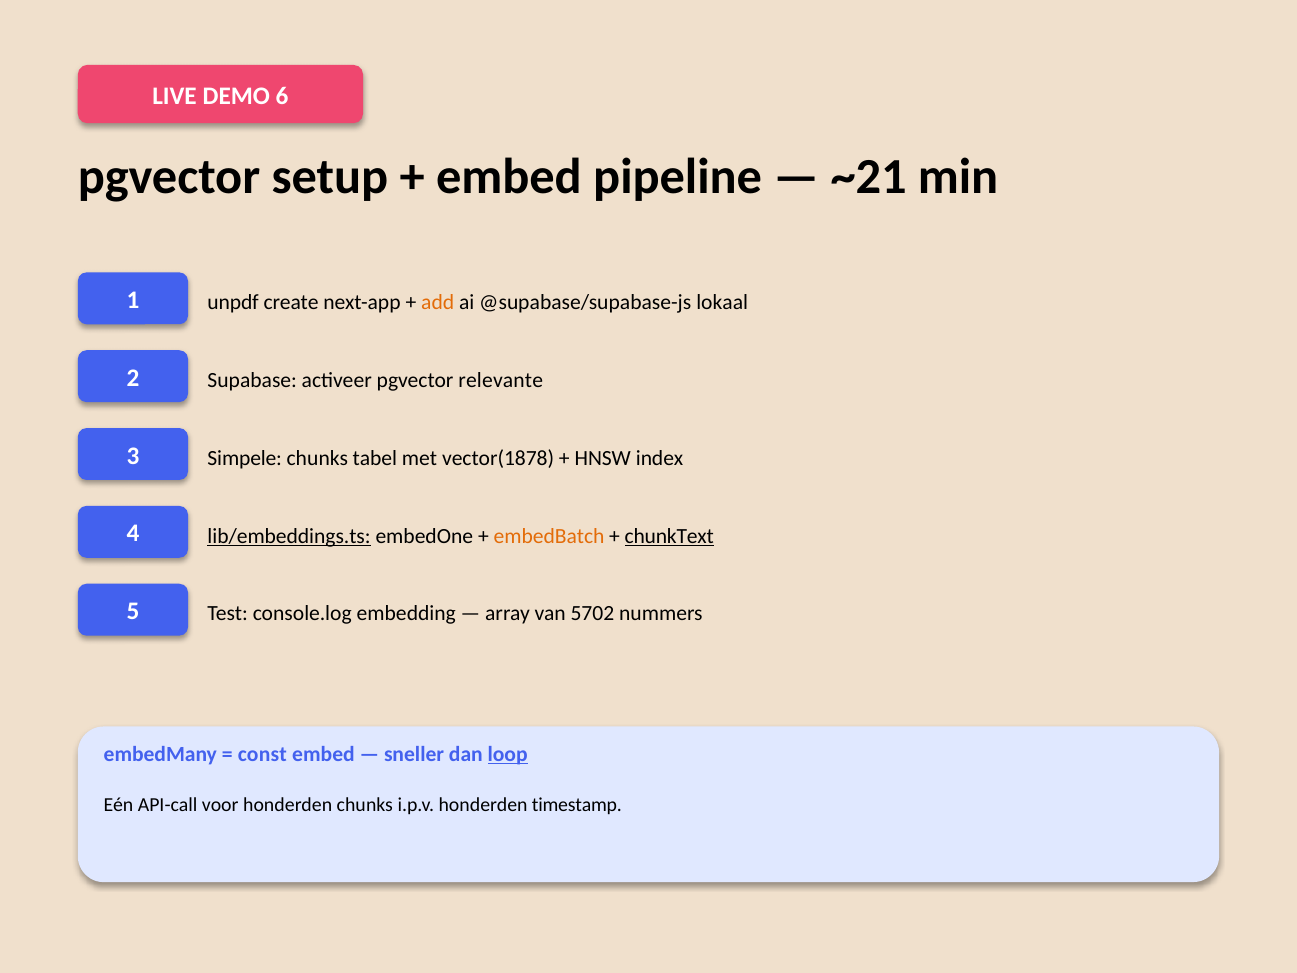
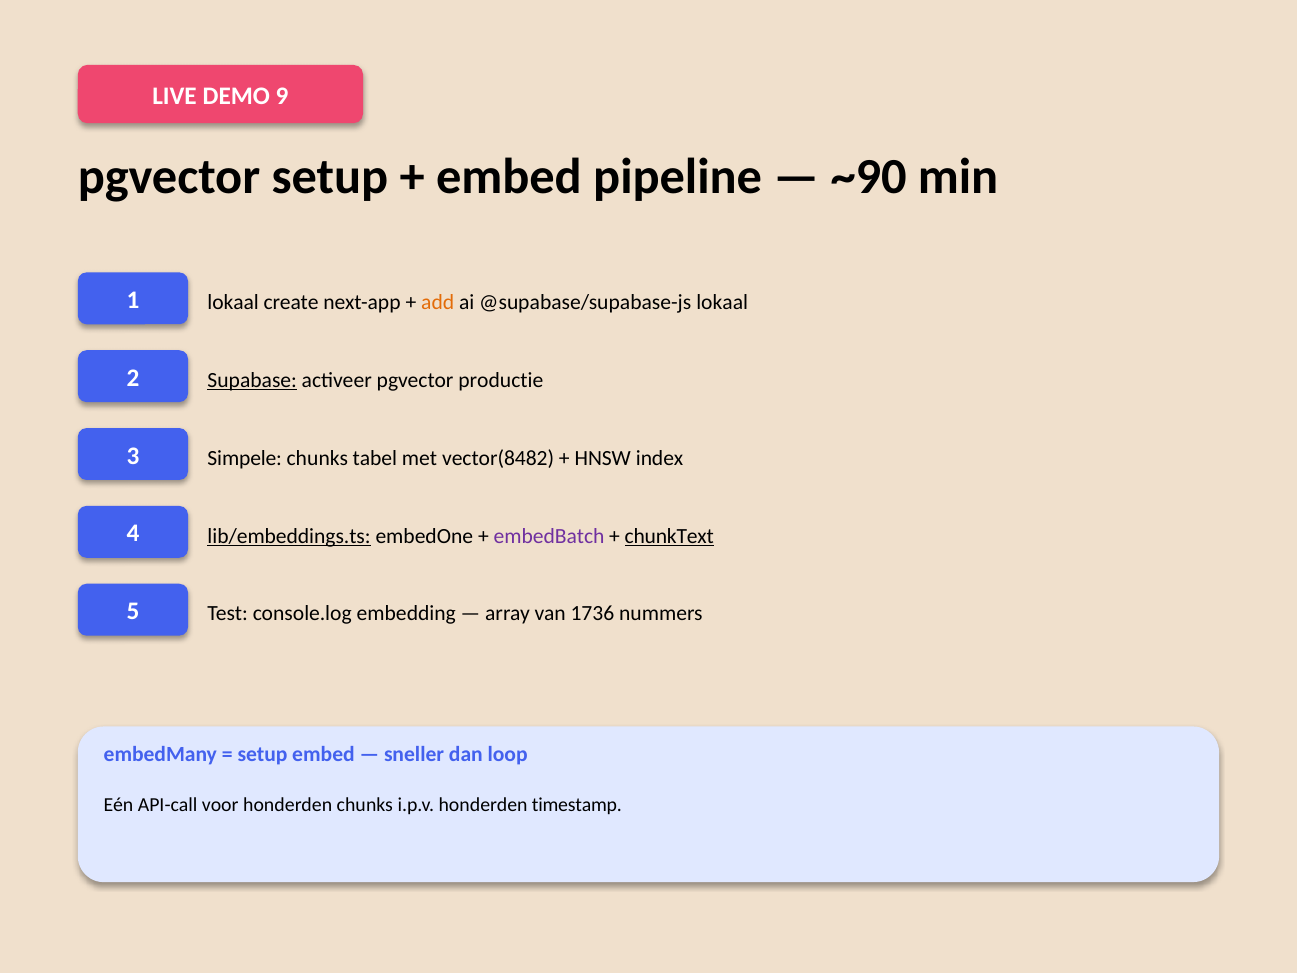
6: 6 -> 9
~21: ~21 -> ~90
1 unpdf: unpdf -> lokaal
Supabase underline: none -> present
relevante: relevante -> productie
vector(1878: vector(1878 -> vector(8482
embedBatch colour: orange -> purple
5702: 5702 -> 1736
const at (262, 754): const -> setup
loop underline: present -> none
